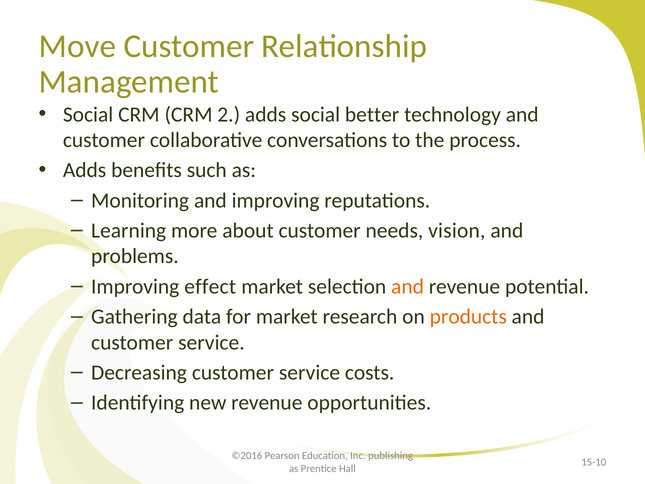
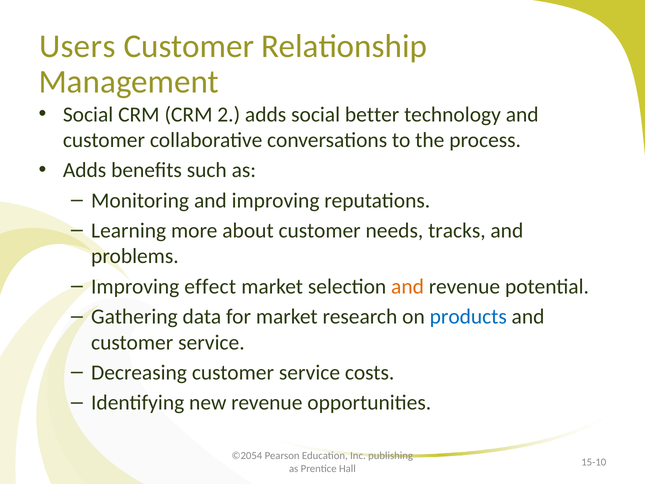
Move: Move -> Users
vision: vision -> tracks
products colour: orange -> blue
©2016: ©2016 -> ©2054
